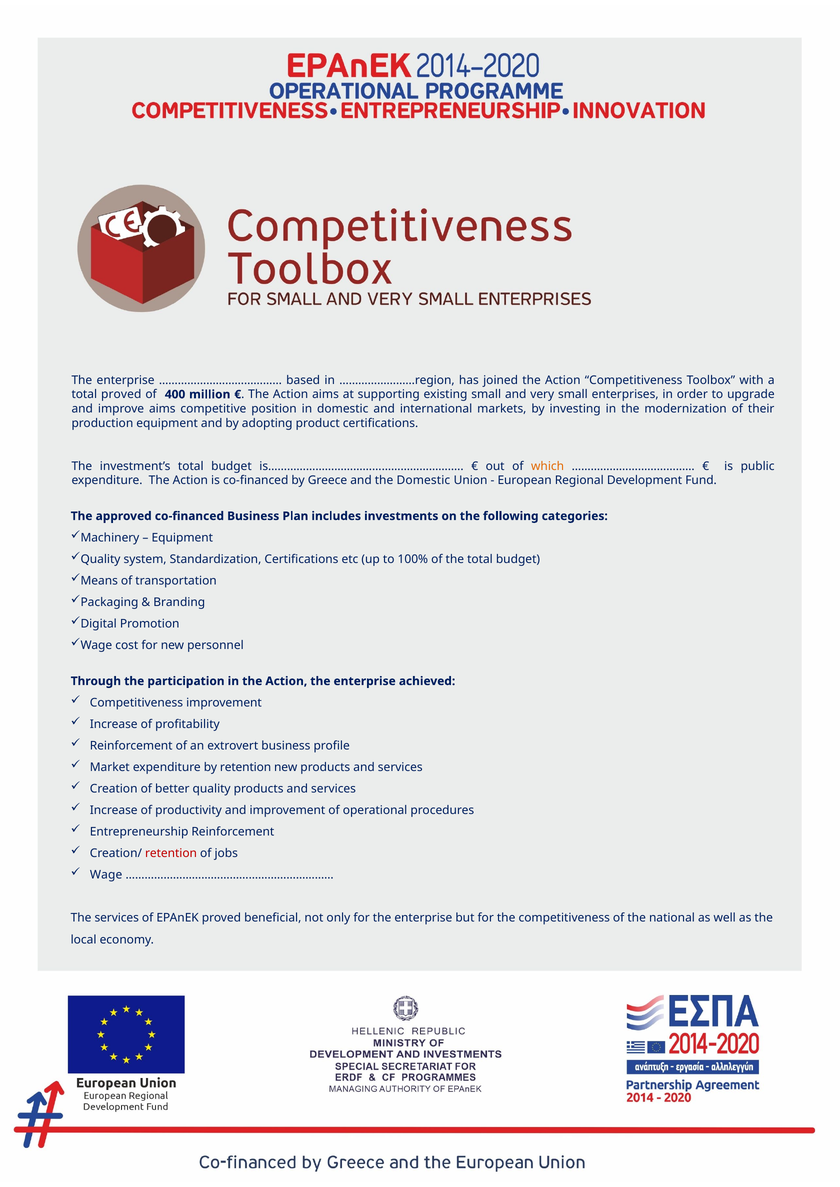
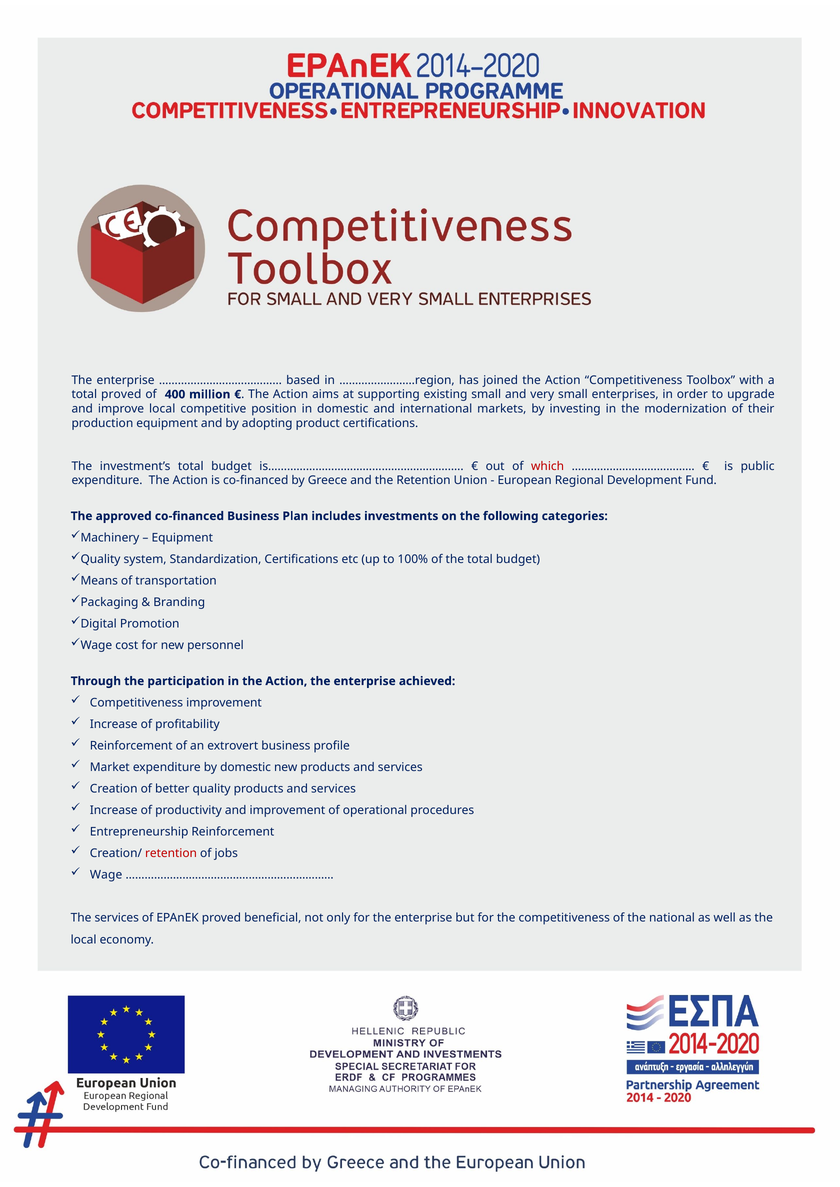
improve aims: aims -> local
which colour: orange -> red
the Domestic: Domestic -> Retention
by retention: retention -> domestic
